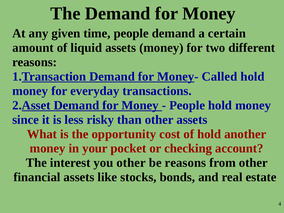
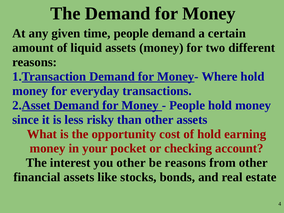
Called: Called -> Where
another: another -> earning
